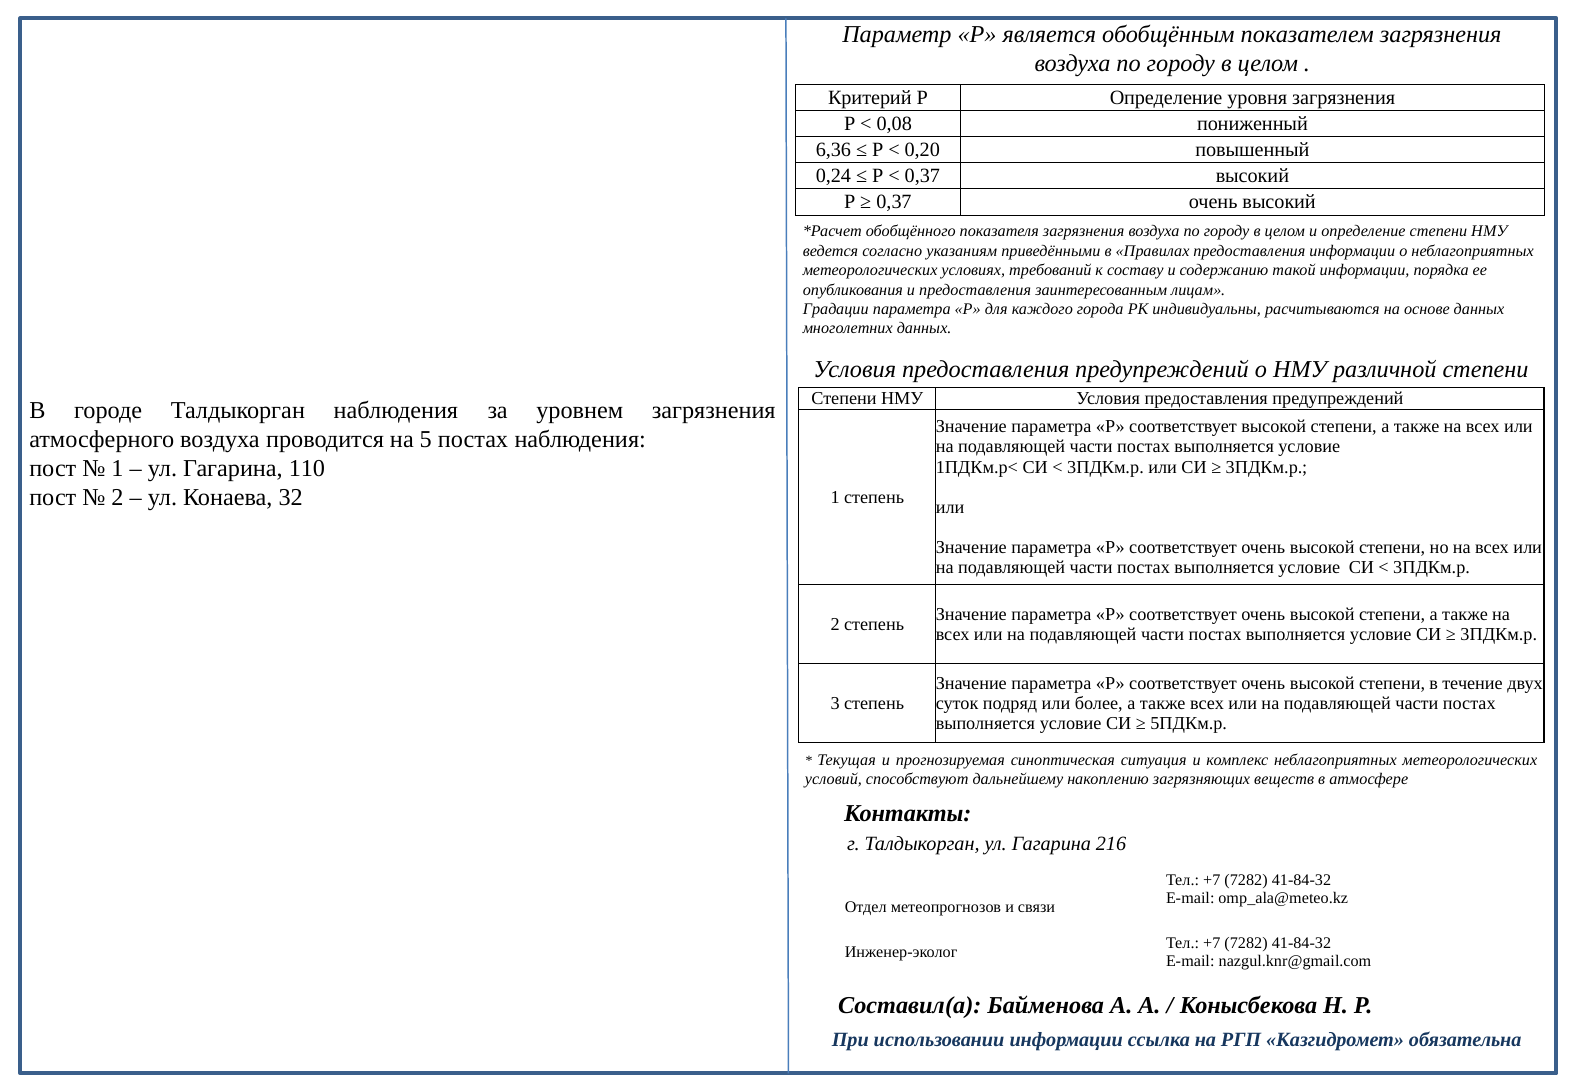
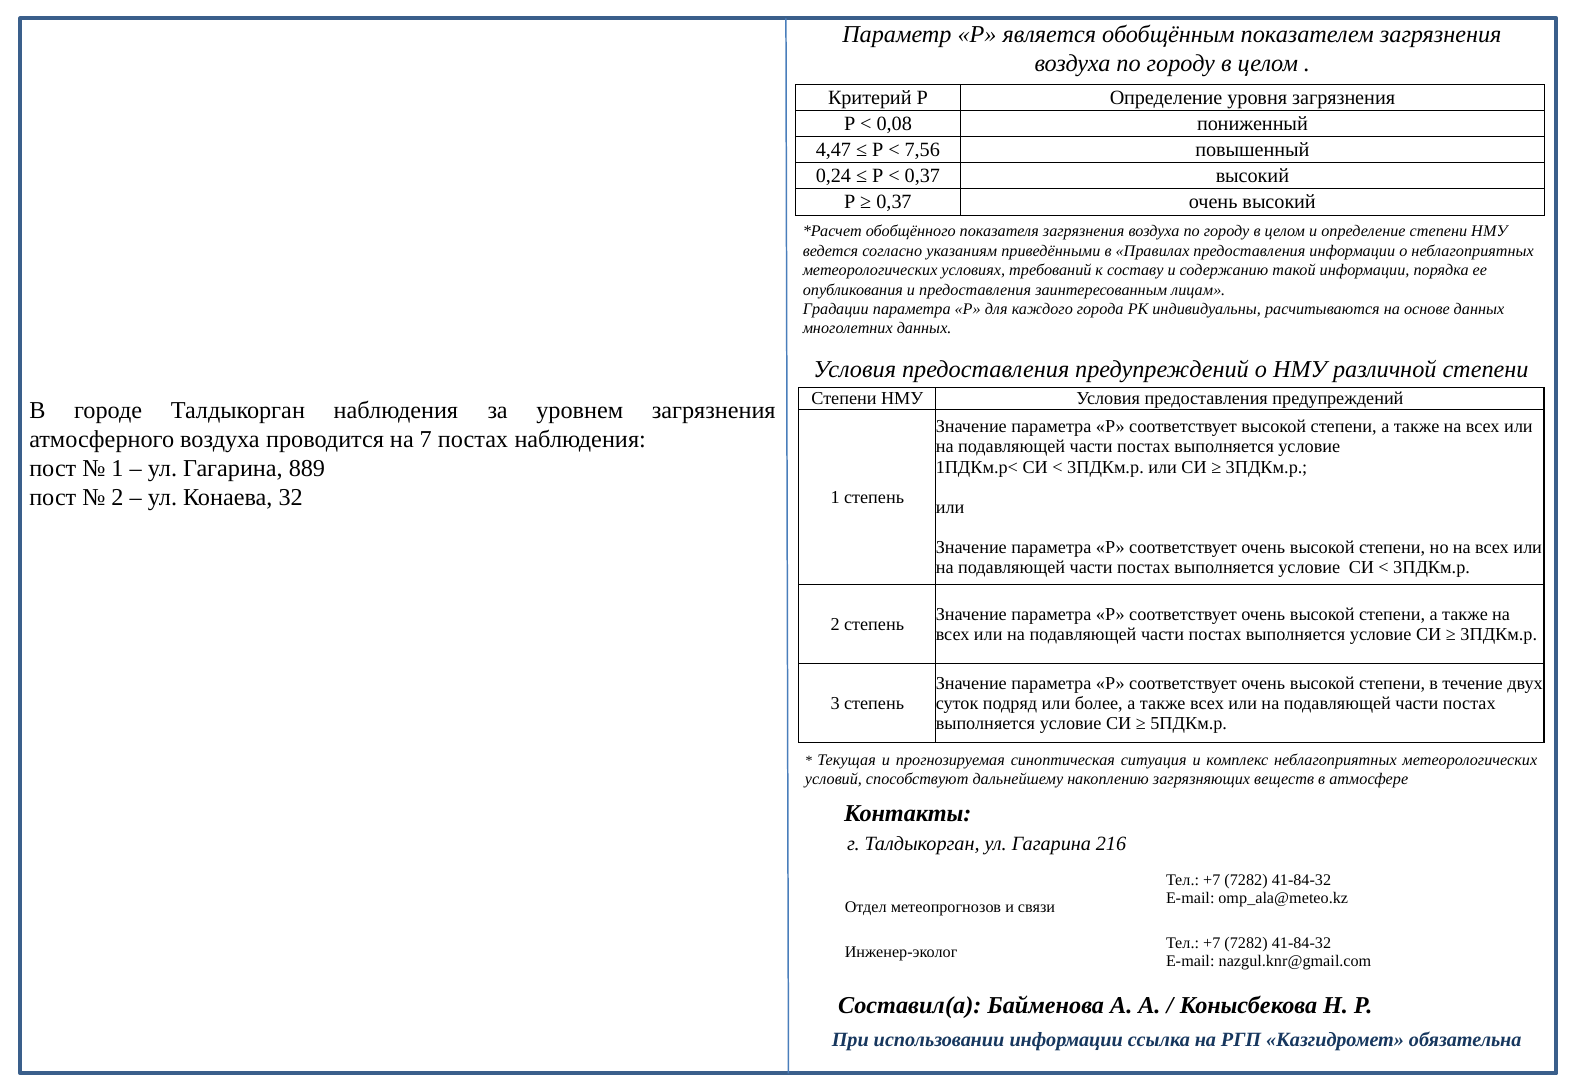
6,36: 6,36 -> 4,47
0,20: 0,20 -> 7,56
5: 5 -> 7
110: 110 -> 889
